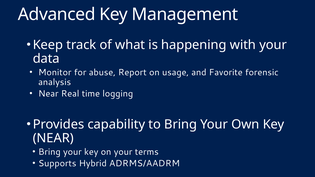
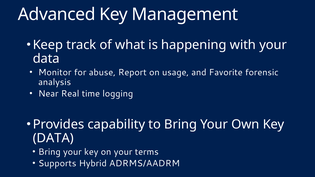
NEAR at (53, 138): NEAR -> DATA
